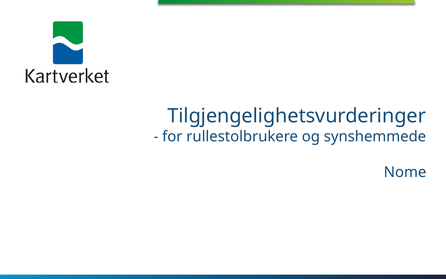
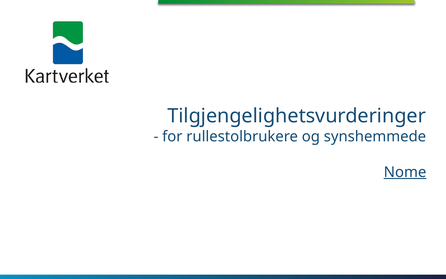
Nome underline: none -> present
